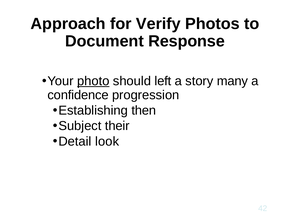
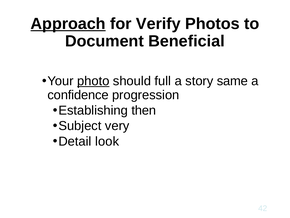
Approach underline: none -> present
Response: Response -> Beneficial
left: left -> full
many: many -> same
their: their -> very
